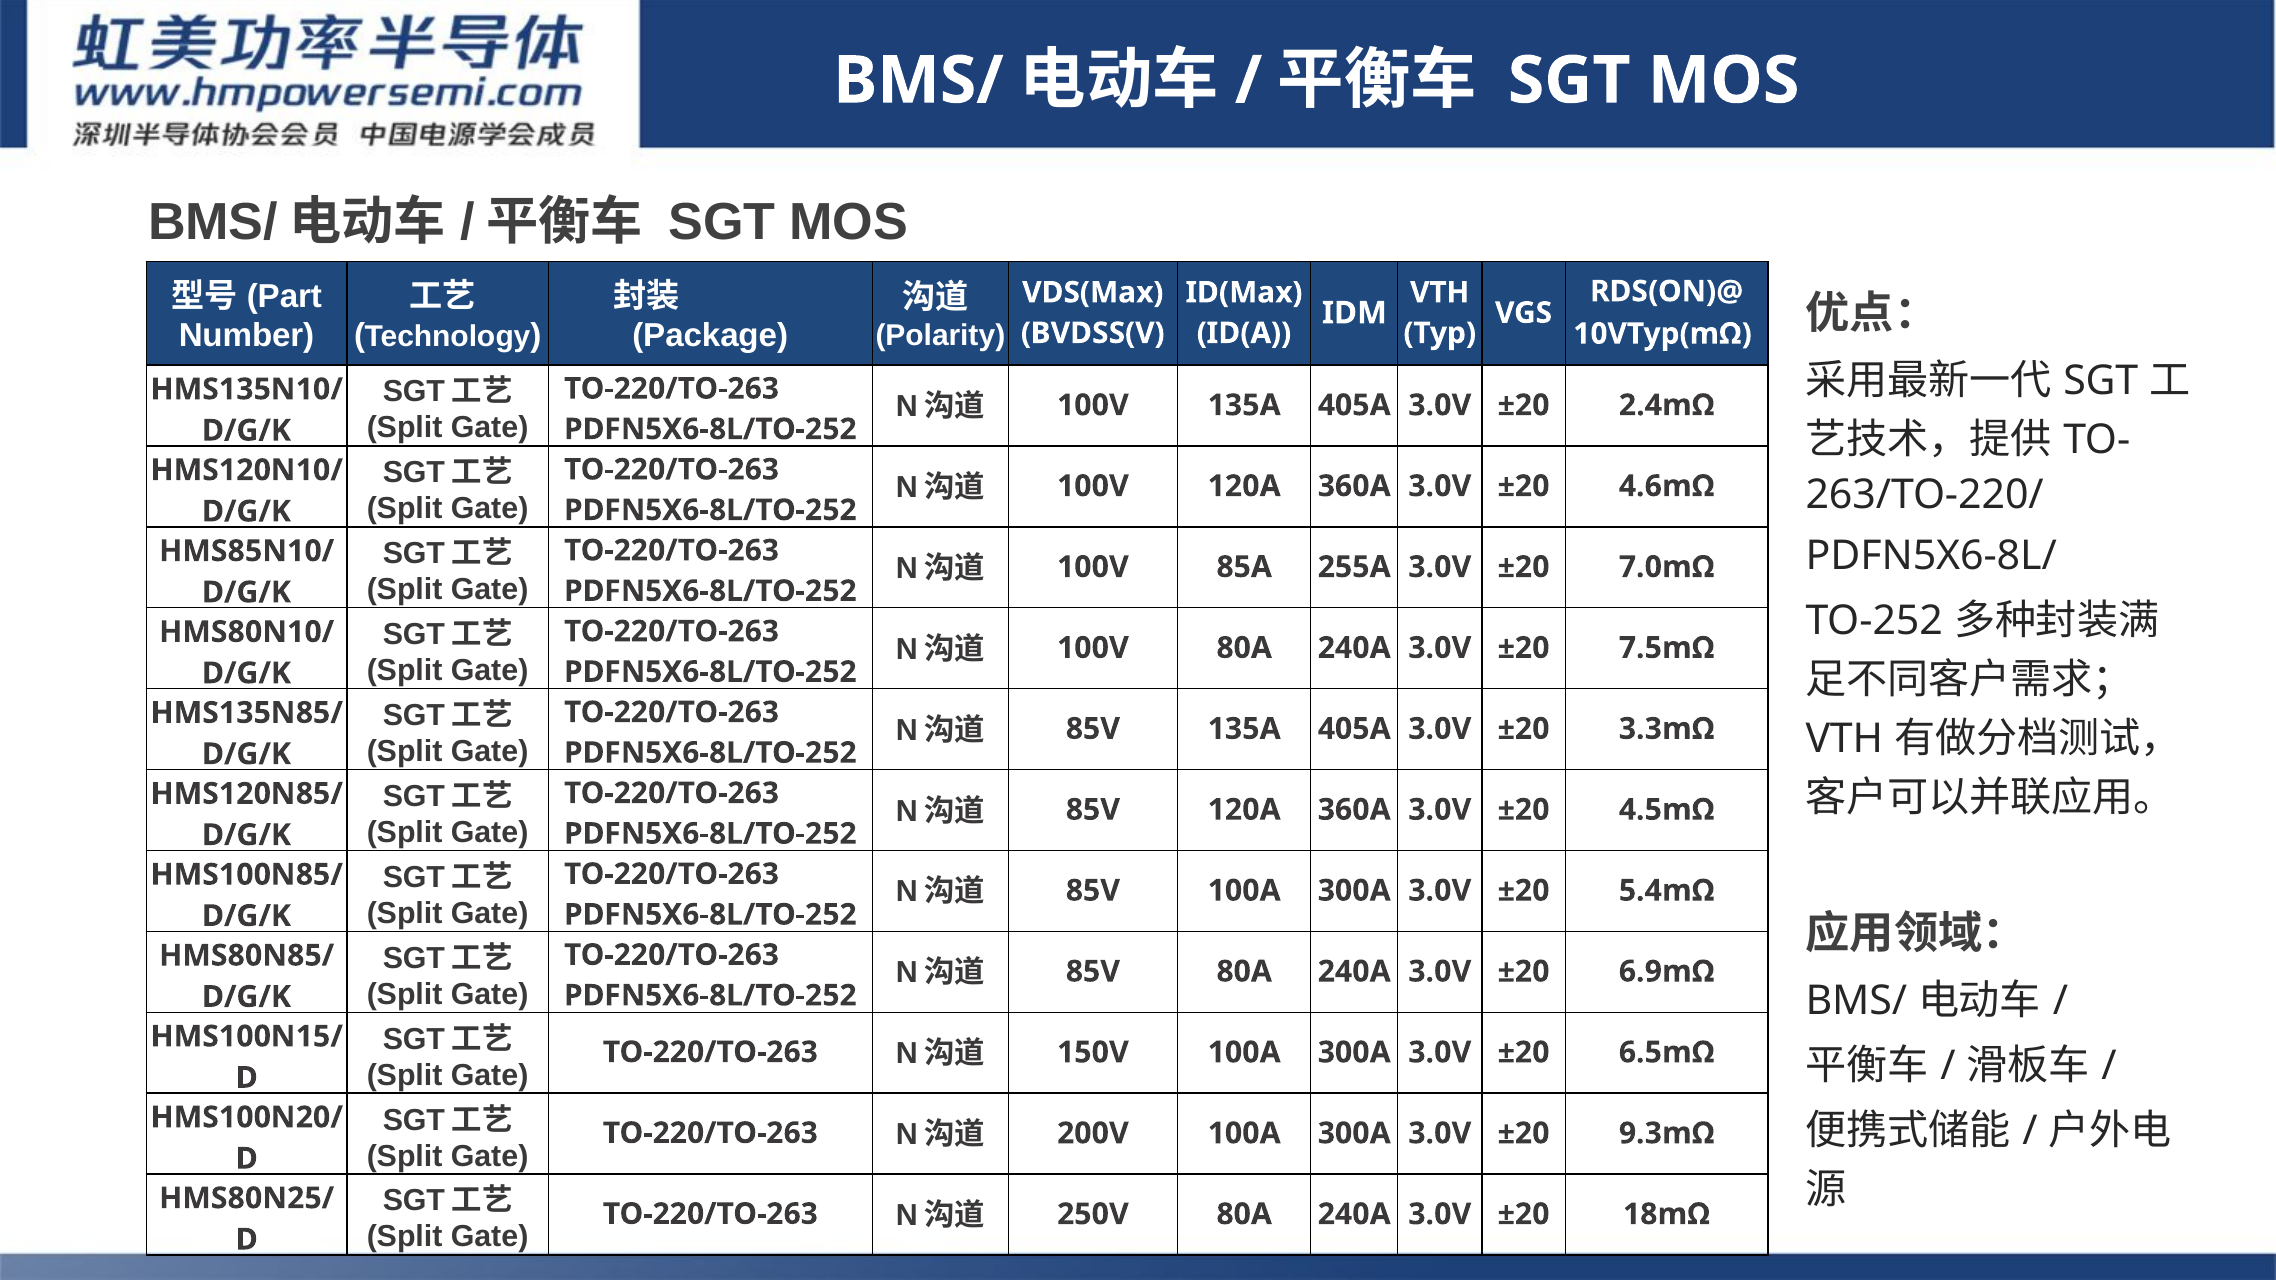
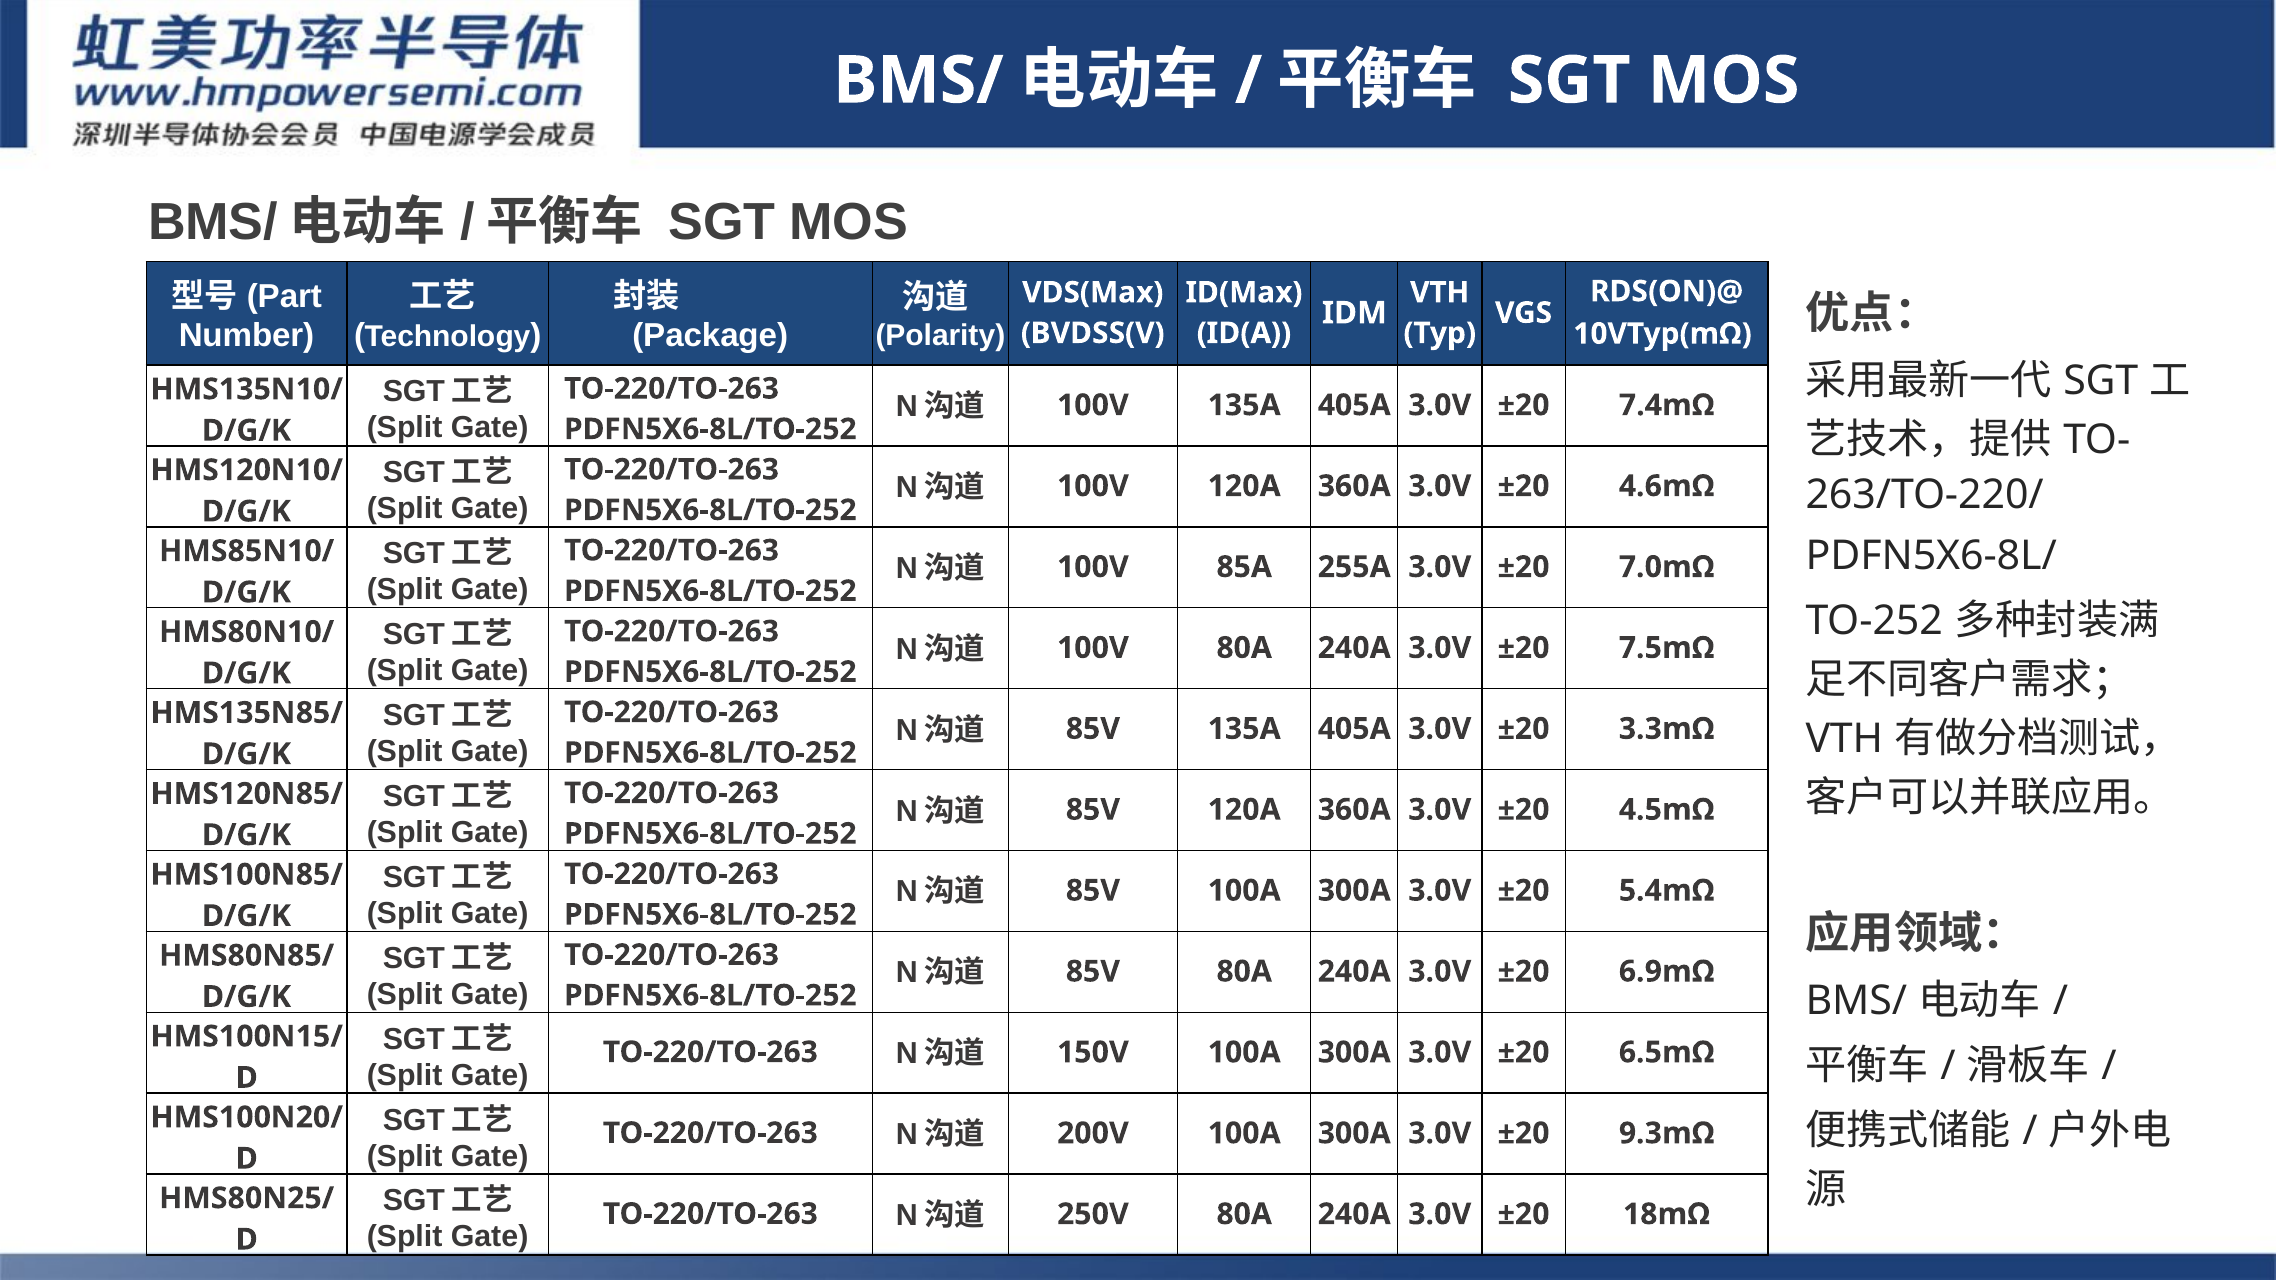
2.4mΩ: 2.4mΩ -> 7.4mΩ
